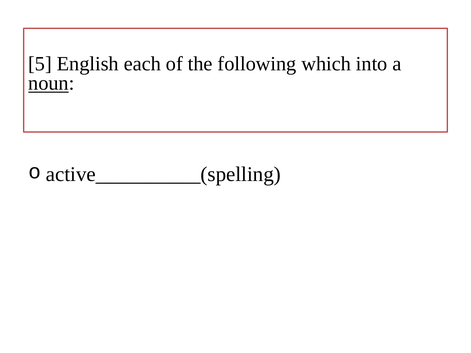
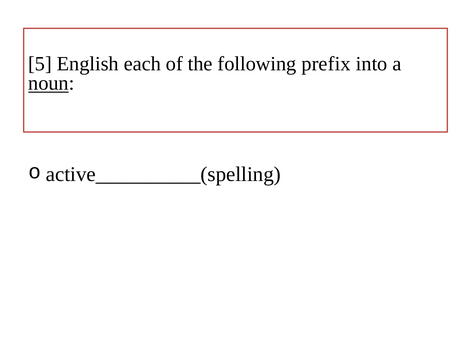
which: which -> prefix
